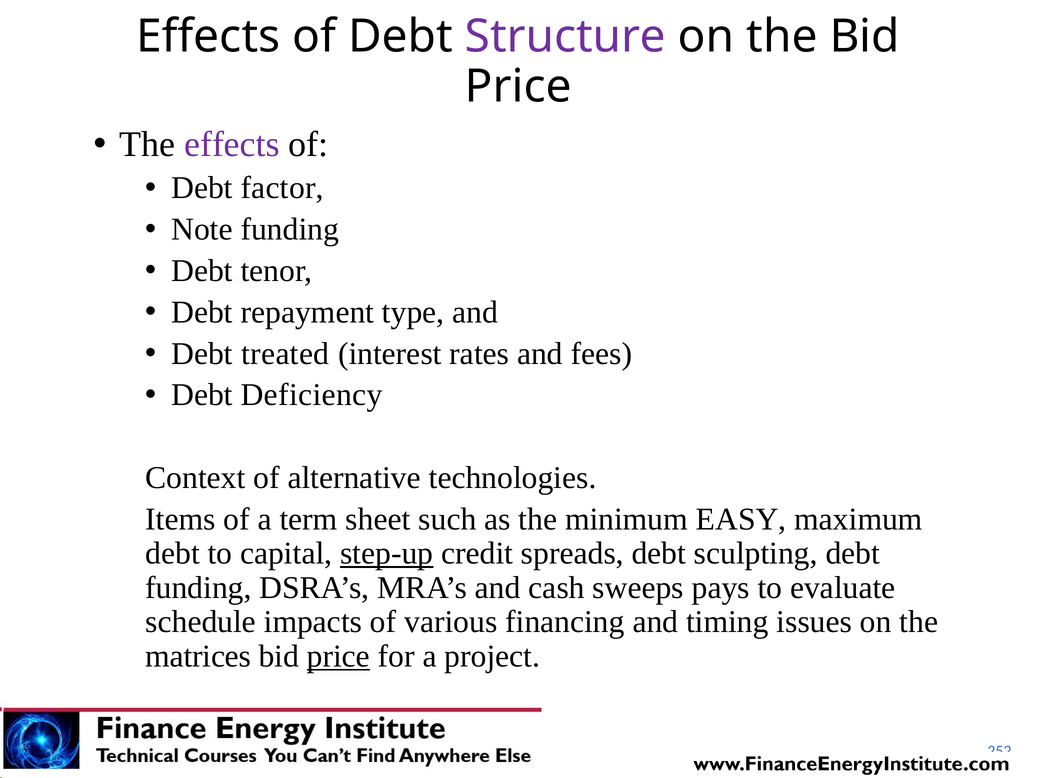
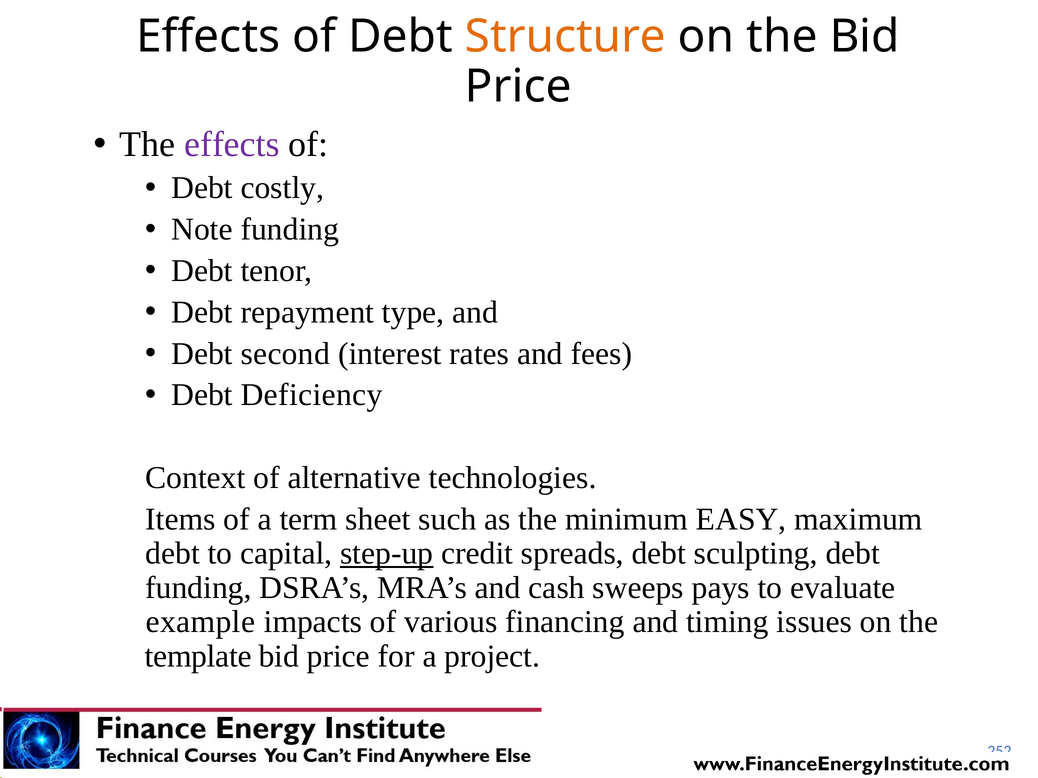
Structure colour: purple -> orange
factor: factor -> costly
treated: treated -> second
schedule: schedule -> example
matrices: matrices -> template
price at (338, 657) underline: present -> none
